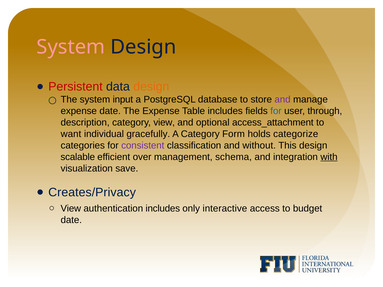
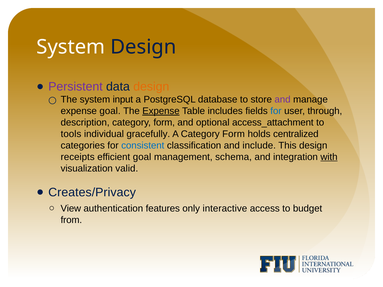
System at (71, 47) colour: pink -> white
Persistent colour: red -> purple
expense date: date -> goal
Expense at (161, 111) underline: none -> present
description category view: view -> form
want: want -> tools
categorize: categorize -> centralized
consistent colour: purple -> blue
without: without -> include
scalable: scalable -> receipts
efficient over: over -> goal
save: save -> valid
authentication includes: includes -> features
date at (71, 220): date -> from
